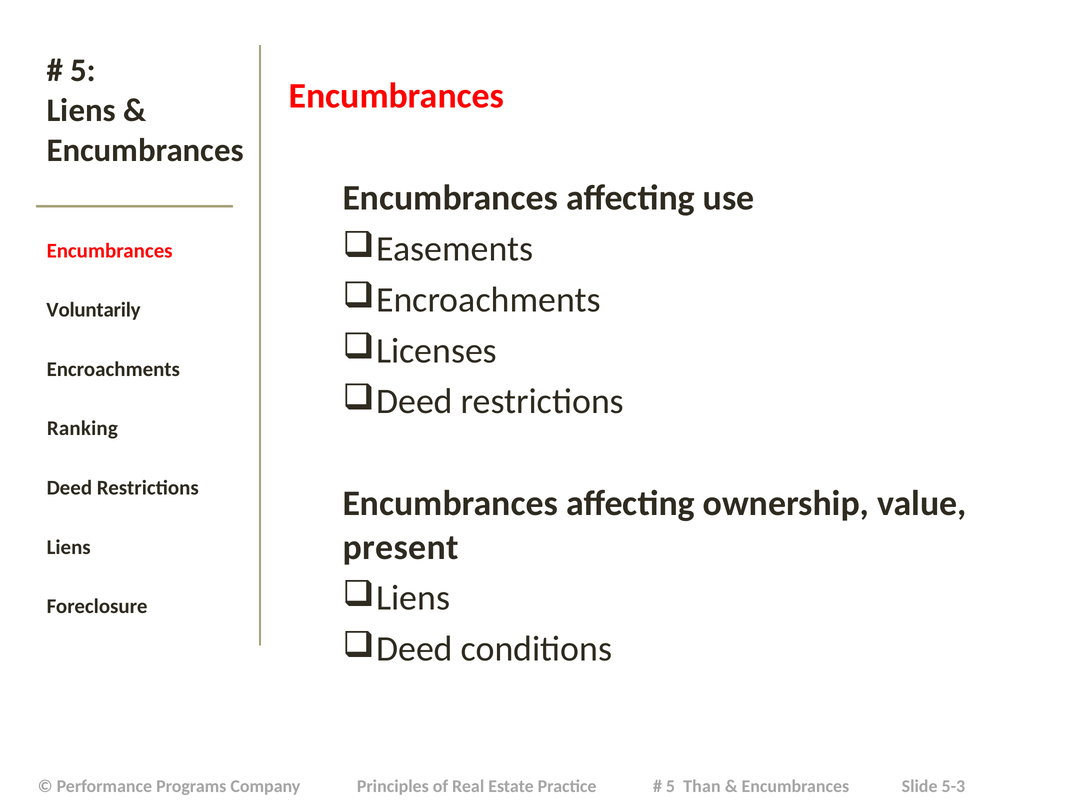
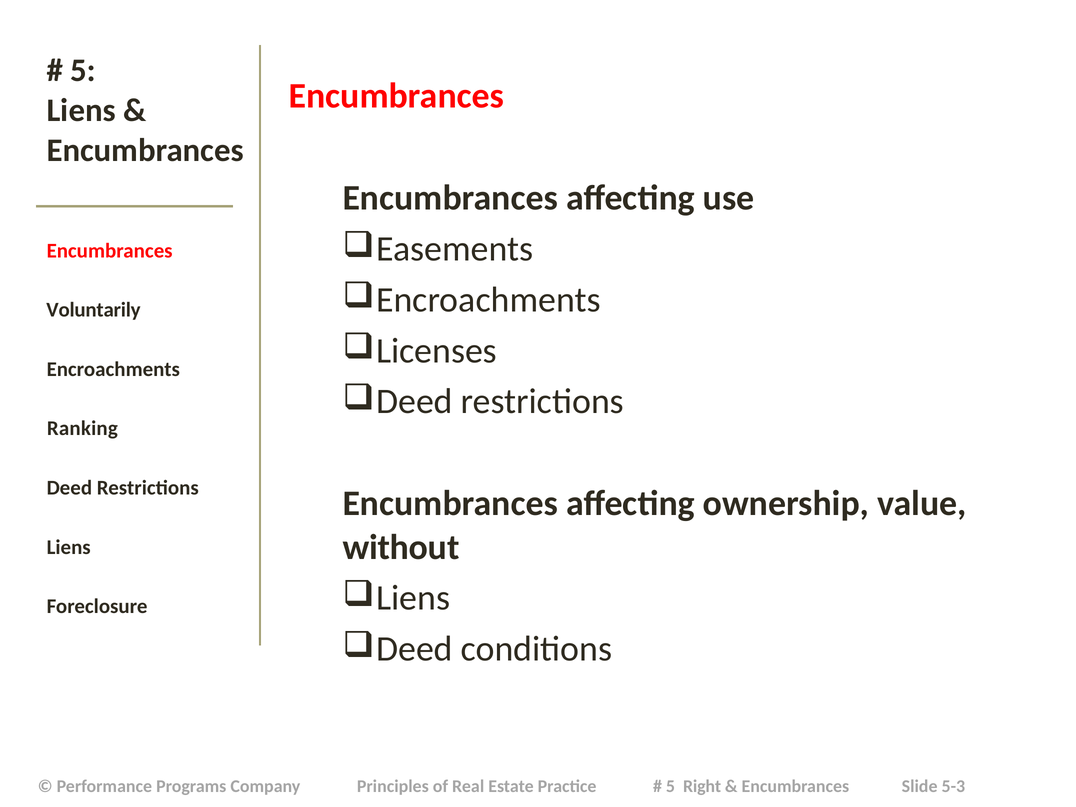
present: present -> without
Than: Than -> Right
